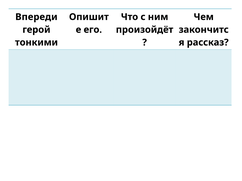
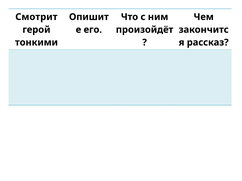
Впереди: Впереди -> Смотрит
